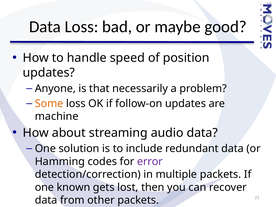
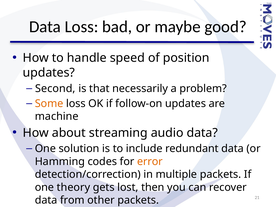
Anyone: Anyone -> Second
error colour: purple -> orange
known: known -> theory
